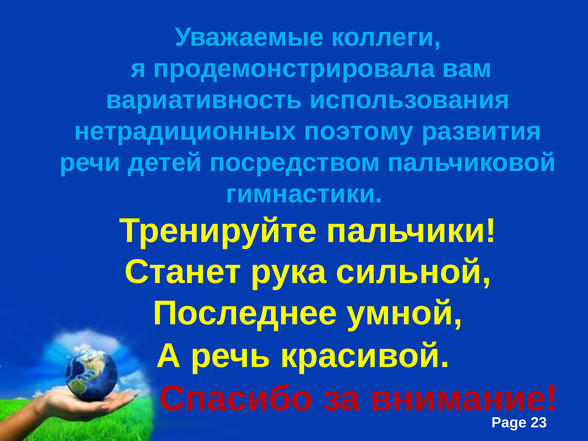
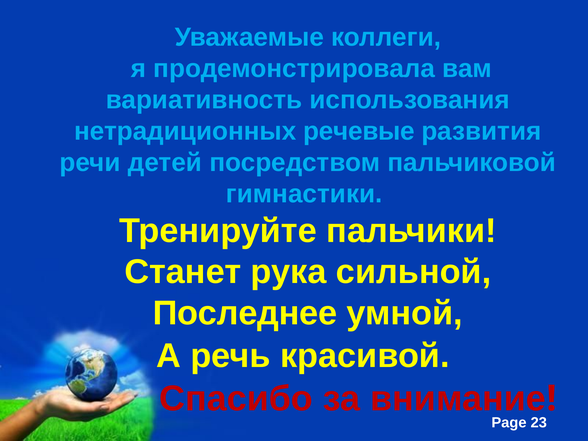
поэтому: поэтому -> речевые
